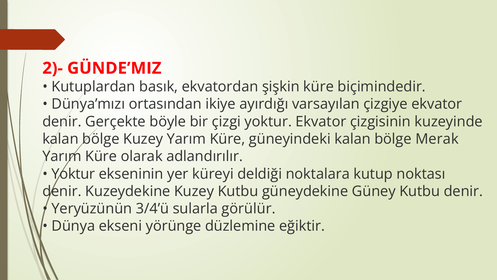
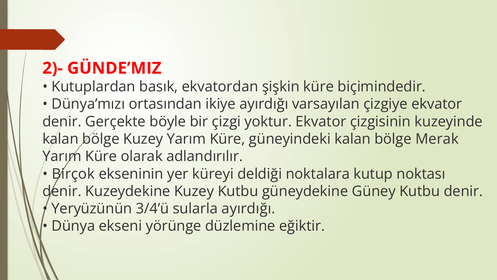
Yoktur at (73, 174): Yoktur -> Birçok
sularla görülür: görülür -> ayırdığı
